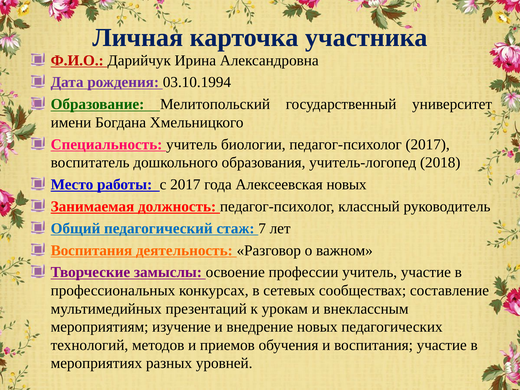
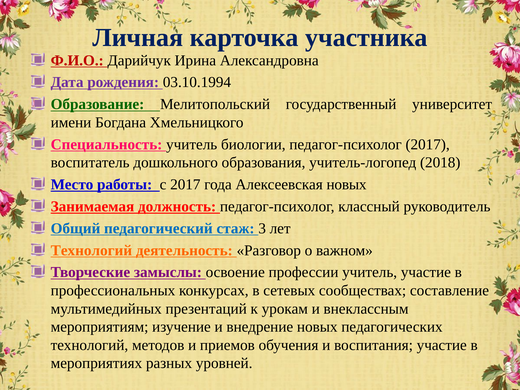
7: 7 -> 3
Воспитания at (91, 250): Воспитания -> Технологий
